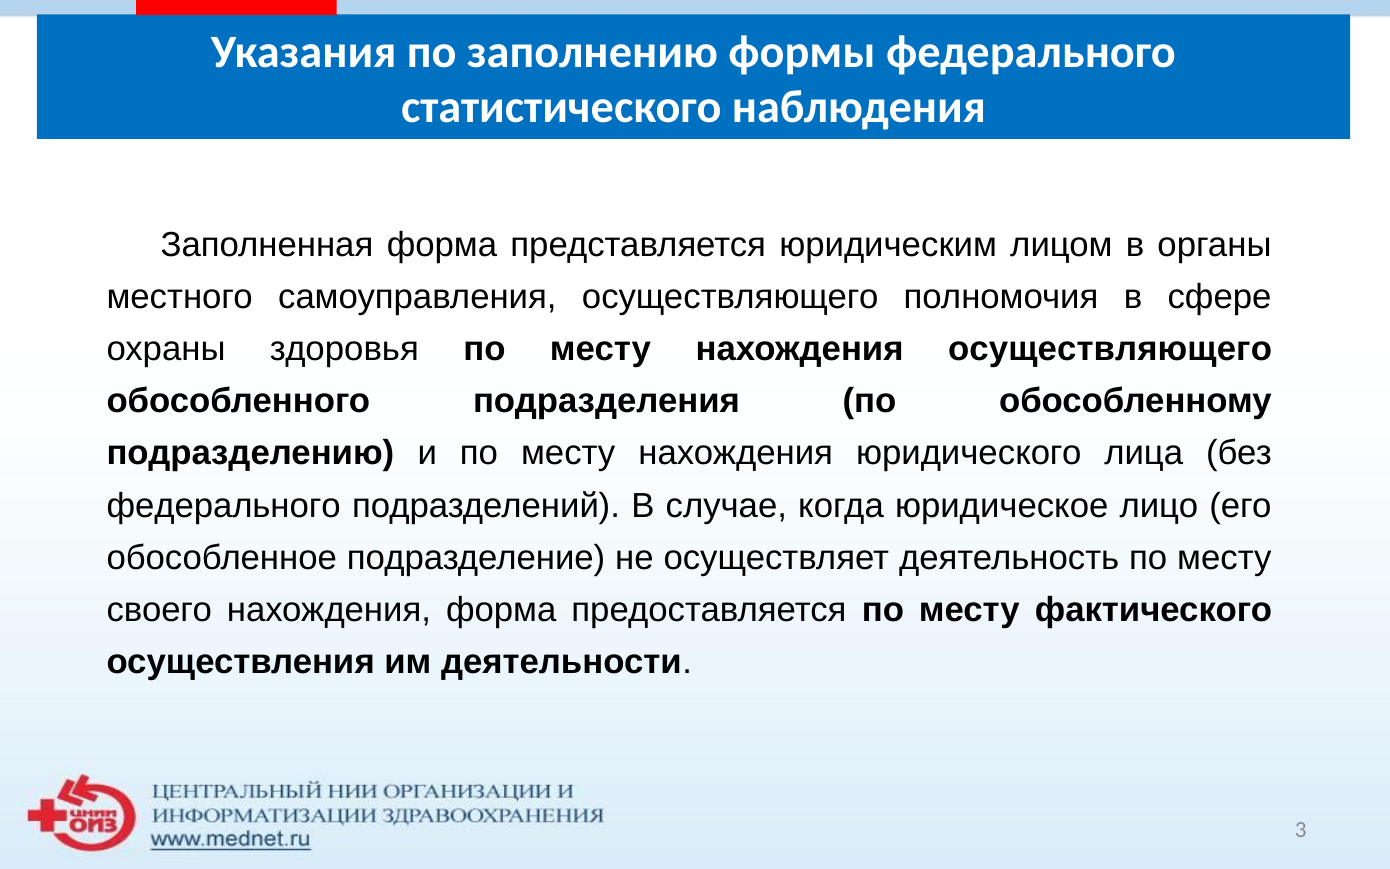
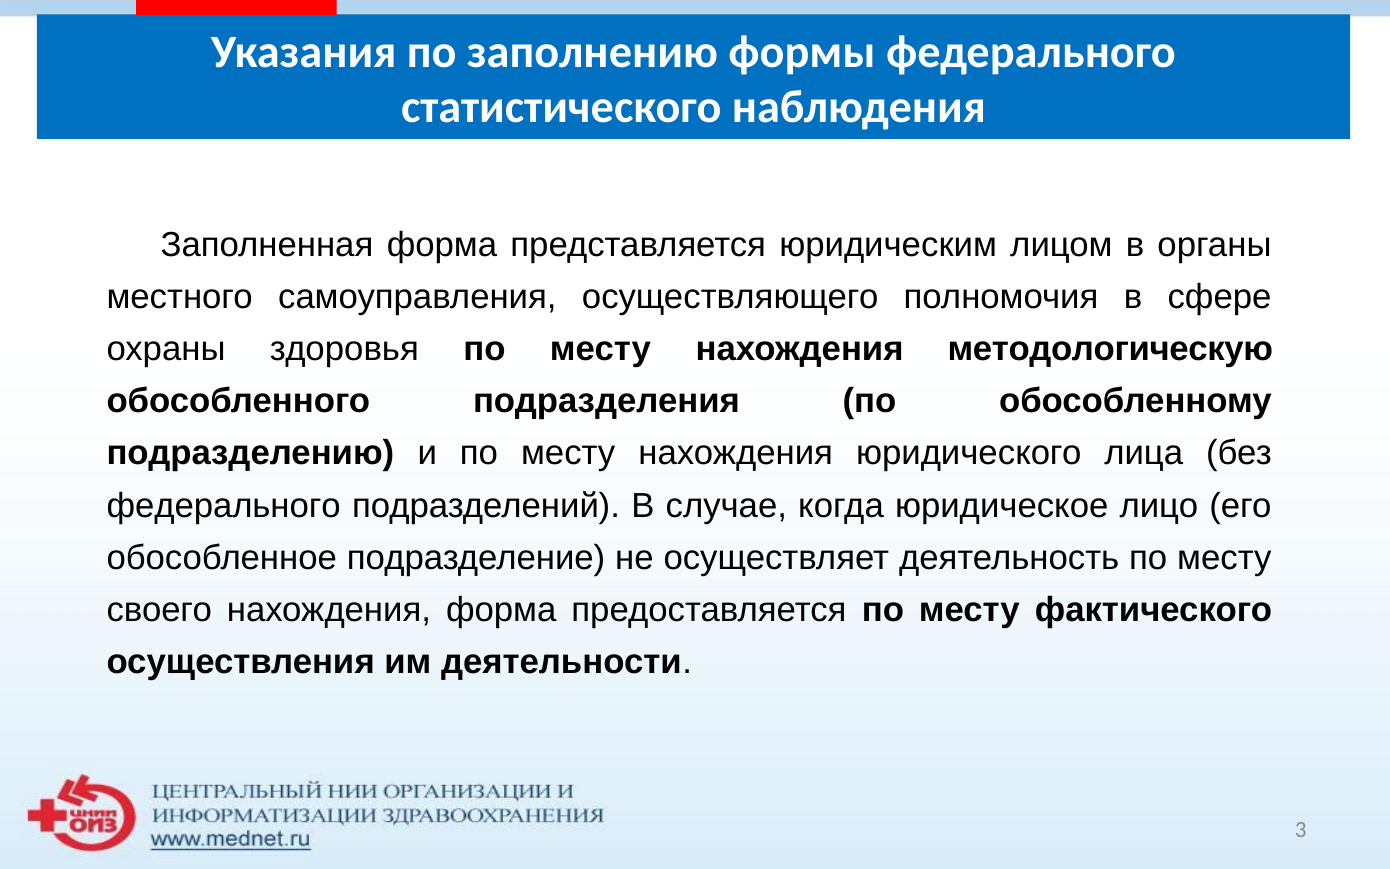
нахождения осуществляющего: осуществляющего -> методологическую
